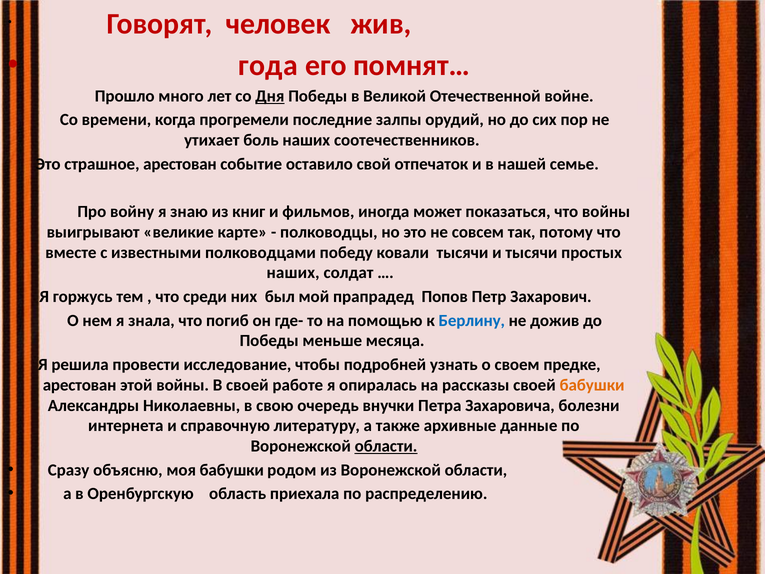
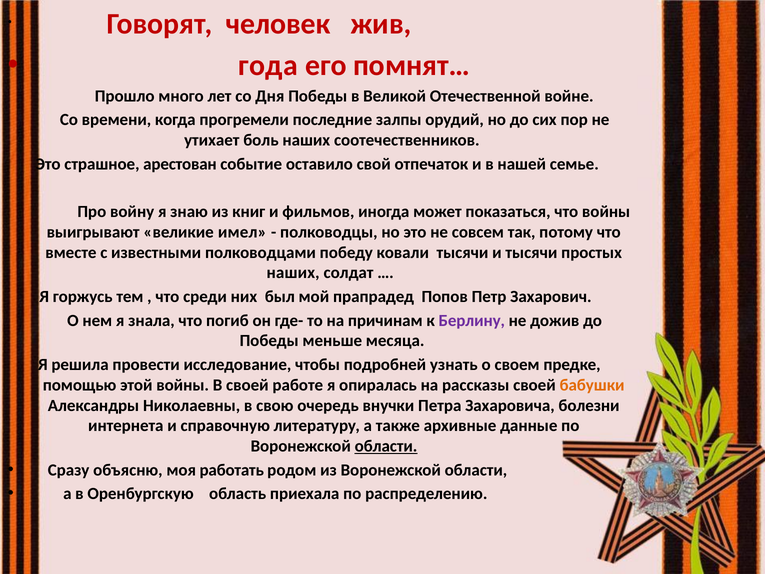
Дня underline: present -> none
карте: карте -> имел
помощью: помощью -> причинам
Берлину colour: blue -> purple
арестован at (80, 385): арестован -> помощью
моя бабушки: бабушки -> работать
